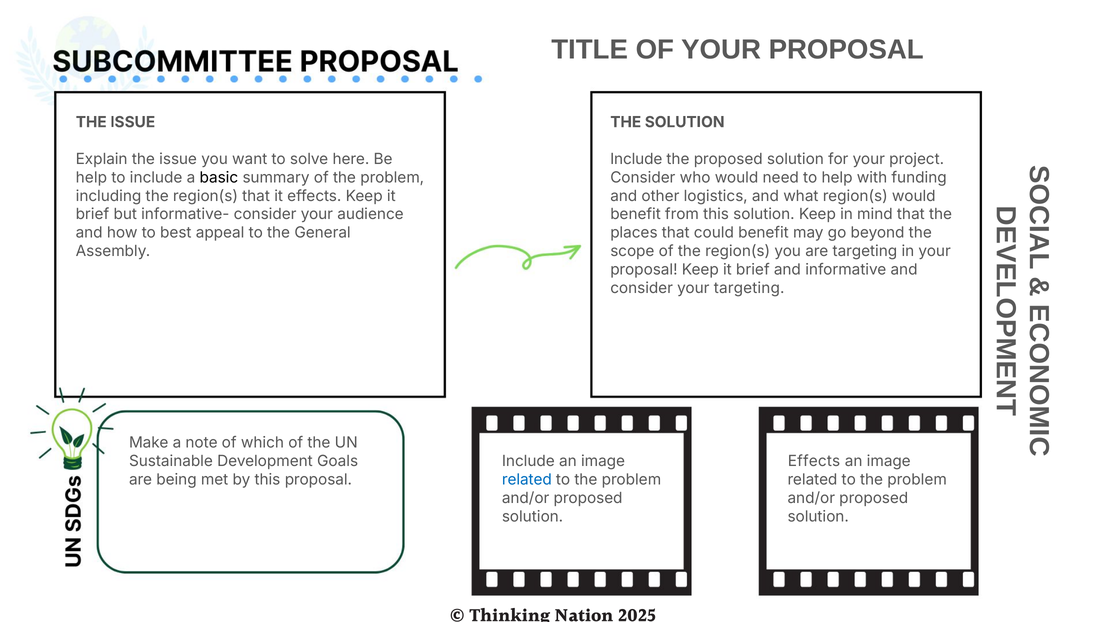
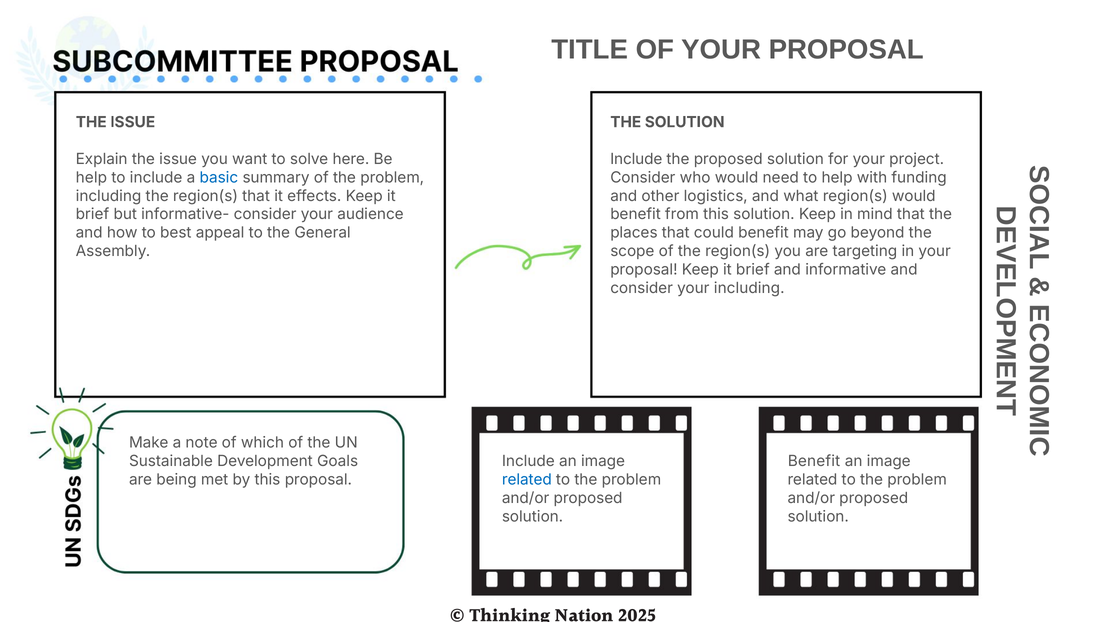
basic colour: black -> blue
your targeting: targeting -> including
Effects at (814, 461): Effects -> Benefit
